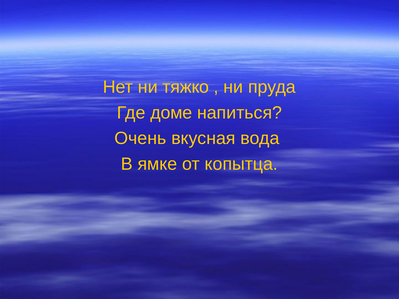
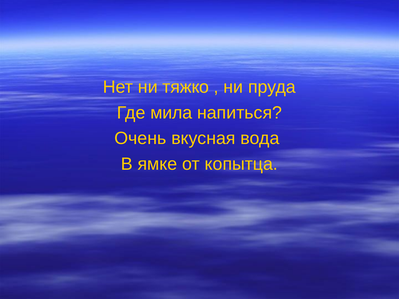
доме: доме -> мила
